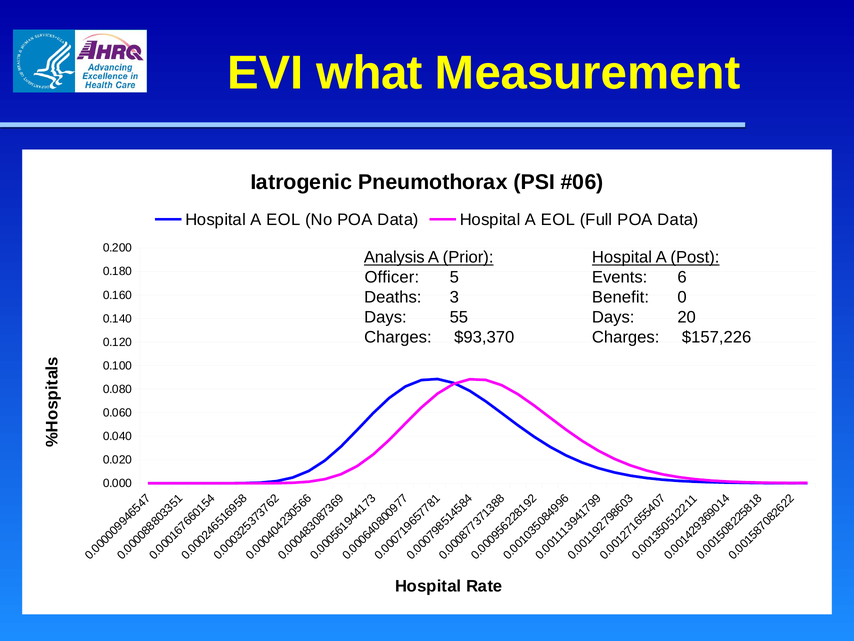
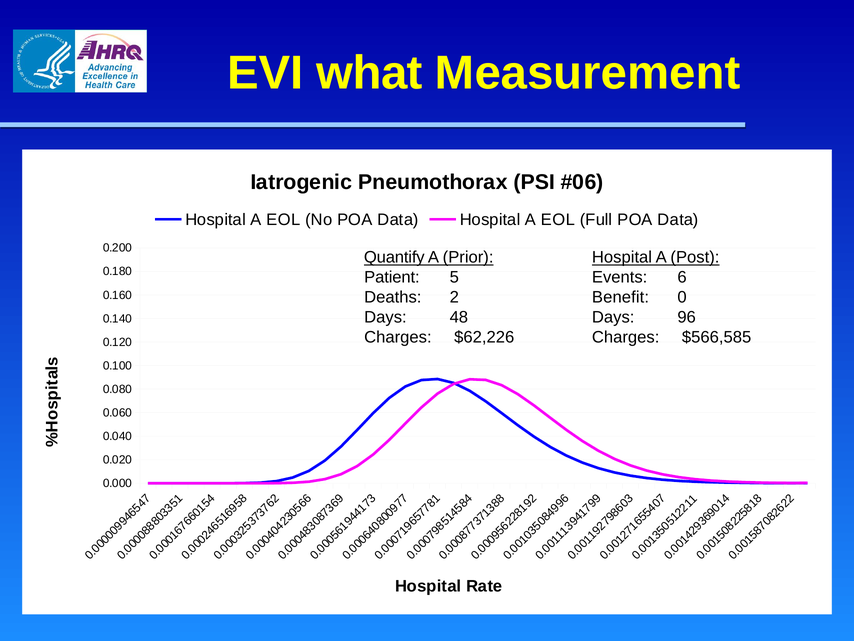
Analysis: Analysis -> Quantify
Officer: Officer -> Patient
Deaths 3: 3 -> 2
55: 55 -> 48
20: 20 -> 96
$93,370: $93,370 -> $62,226
$157,226: $157,226 -> $566,585
